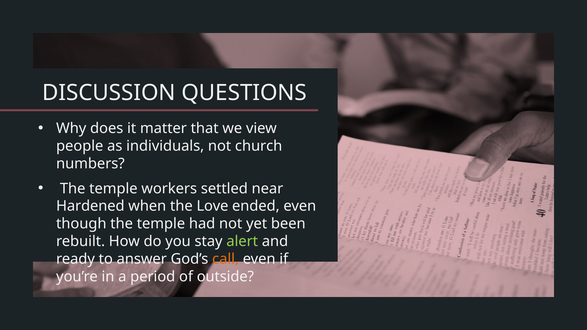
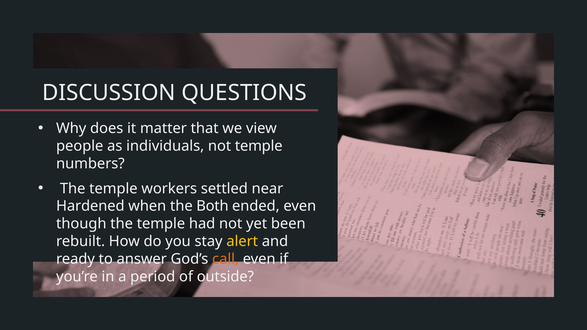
not church: church -> temple
Love: Love -> Both
alert colour: light green -> yellow
